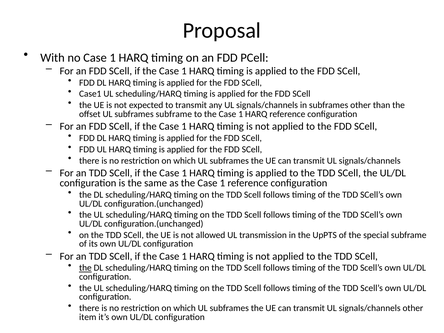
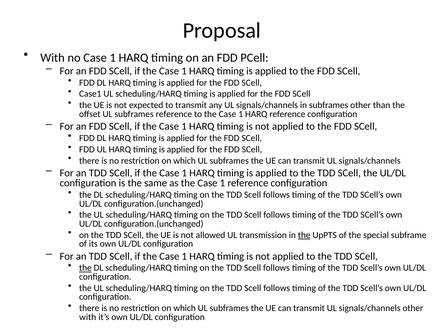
subframes subframe: subframe -> reference
the at (304, 235) underline: none -> present
item at (88, 317): item -> with
